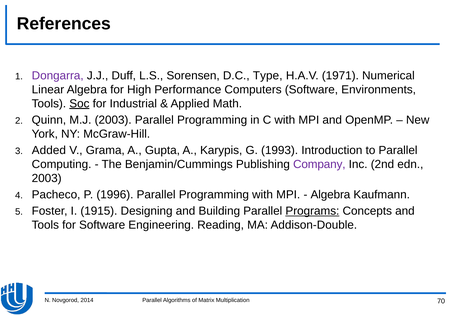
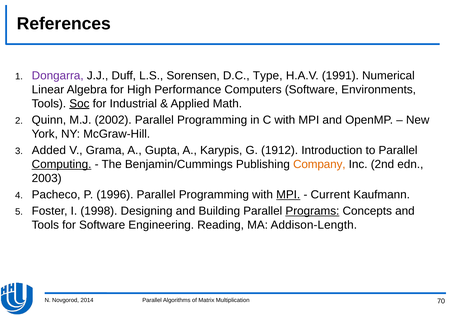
1971: 1971 -> 1991
M.J 2003: 2003 -> 2002
1993: 1993 -> 1912
Computing underline: none -> present
Company colour: purple -> orange
MPI at (288, 195) underline: none -> present
Algebra at (330, 195): Algebra -> Current
1915: 1915 -> 1998
Addison-Double: Addison-Double -> Addison-Length
